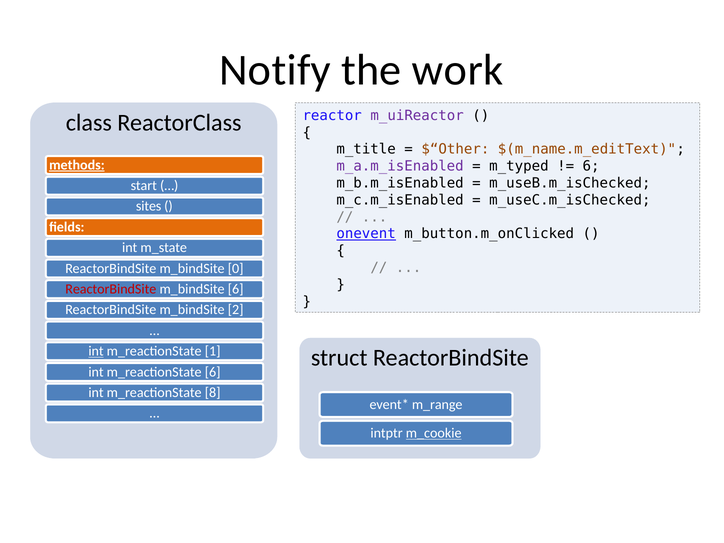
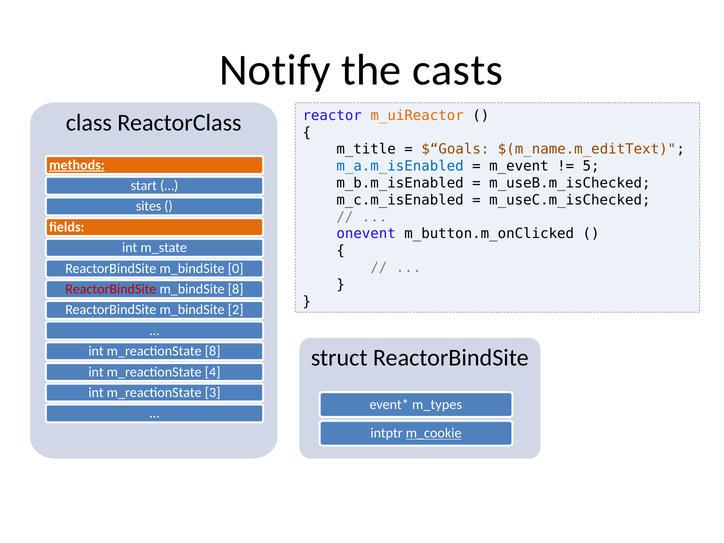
work: work -> casts
m_uiReactor colour: purple -> orange
$“Other: $“Other -> $“Goals
m_a.m_isEnabled colour: purple -> blue
m_typed: m_typed -> m_event
6 at (591, 166): 6 -> 5
onevent underline: present -> none
m_bindSite 6: 6 -> 8
int at (96, 351) underline: present -> none
m_reactionState 1: 1 -> 8
m_reactionState 6: 6 -> 4
8: 8 -> 3
m_range: m_range -> m_types
